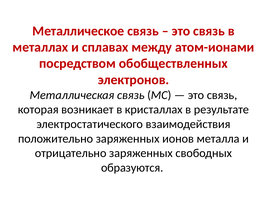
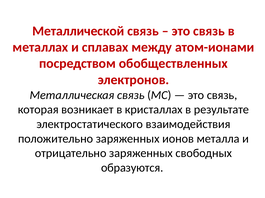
Металлическое: Металлическое -> Металлической
